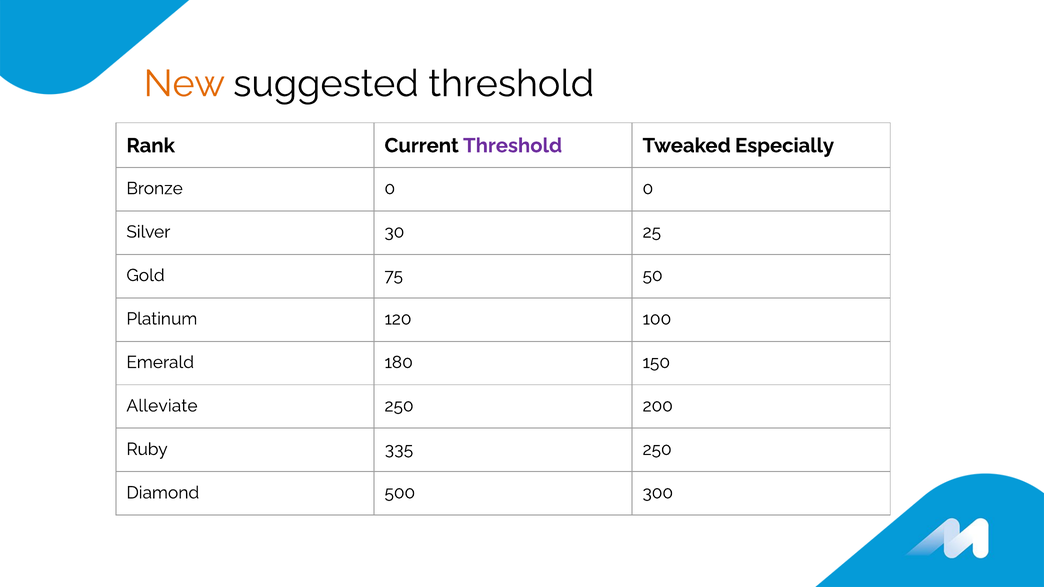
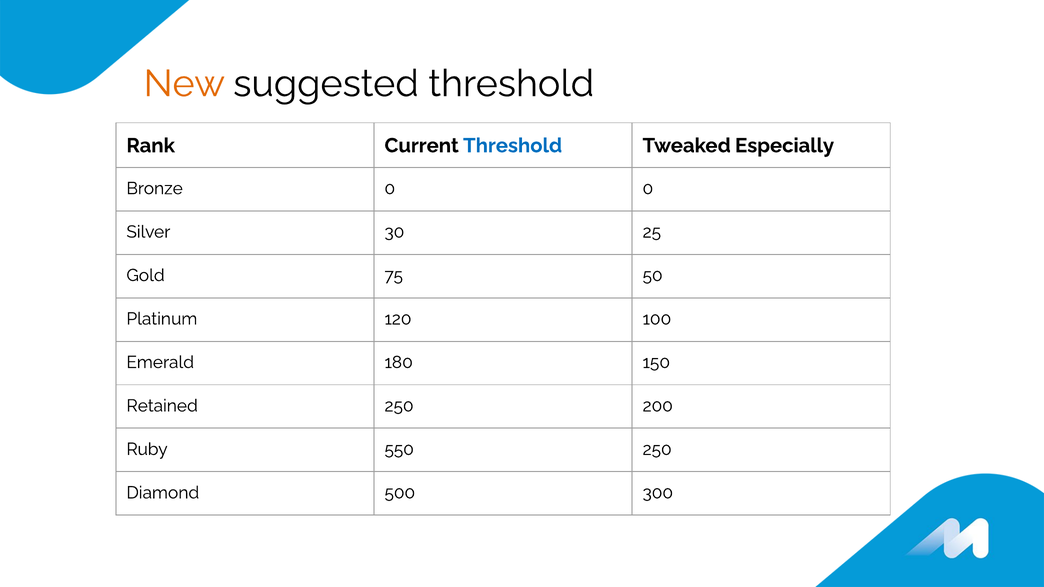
Threshold at (513, 146) colour: purple -> blue
Alleviate: Alleviate -> Retained
335: 335 -> 550
